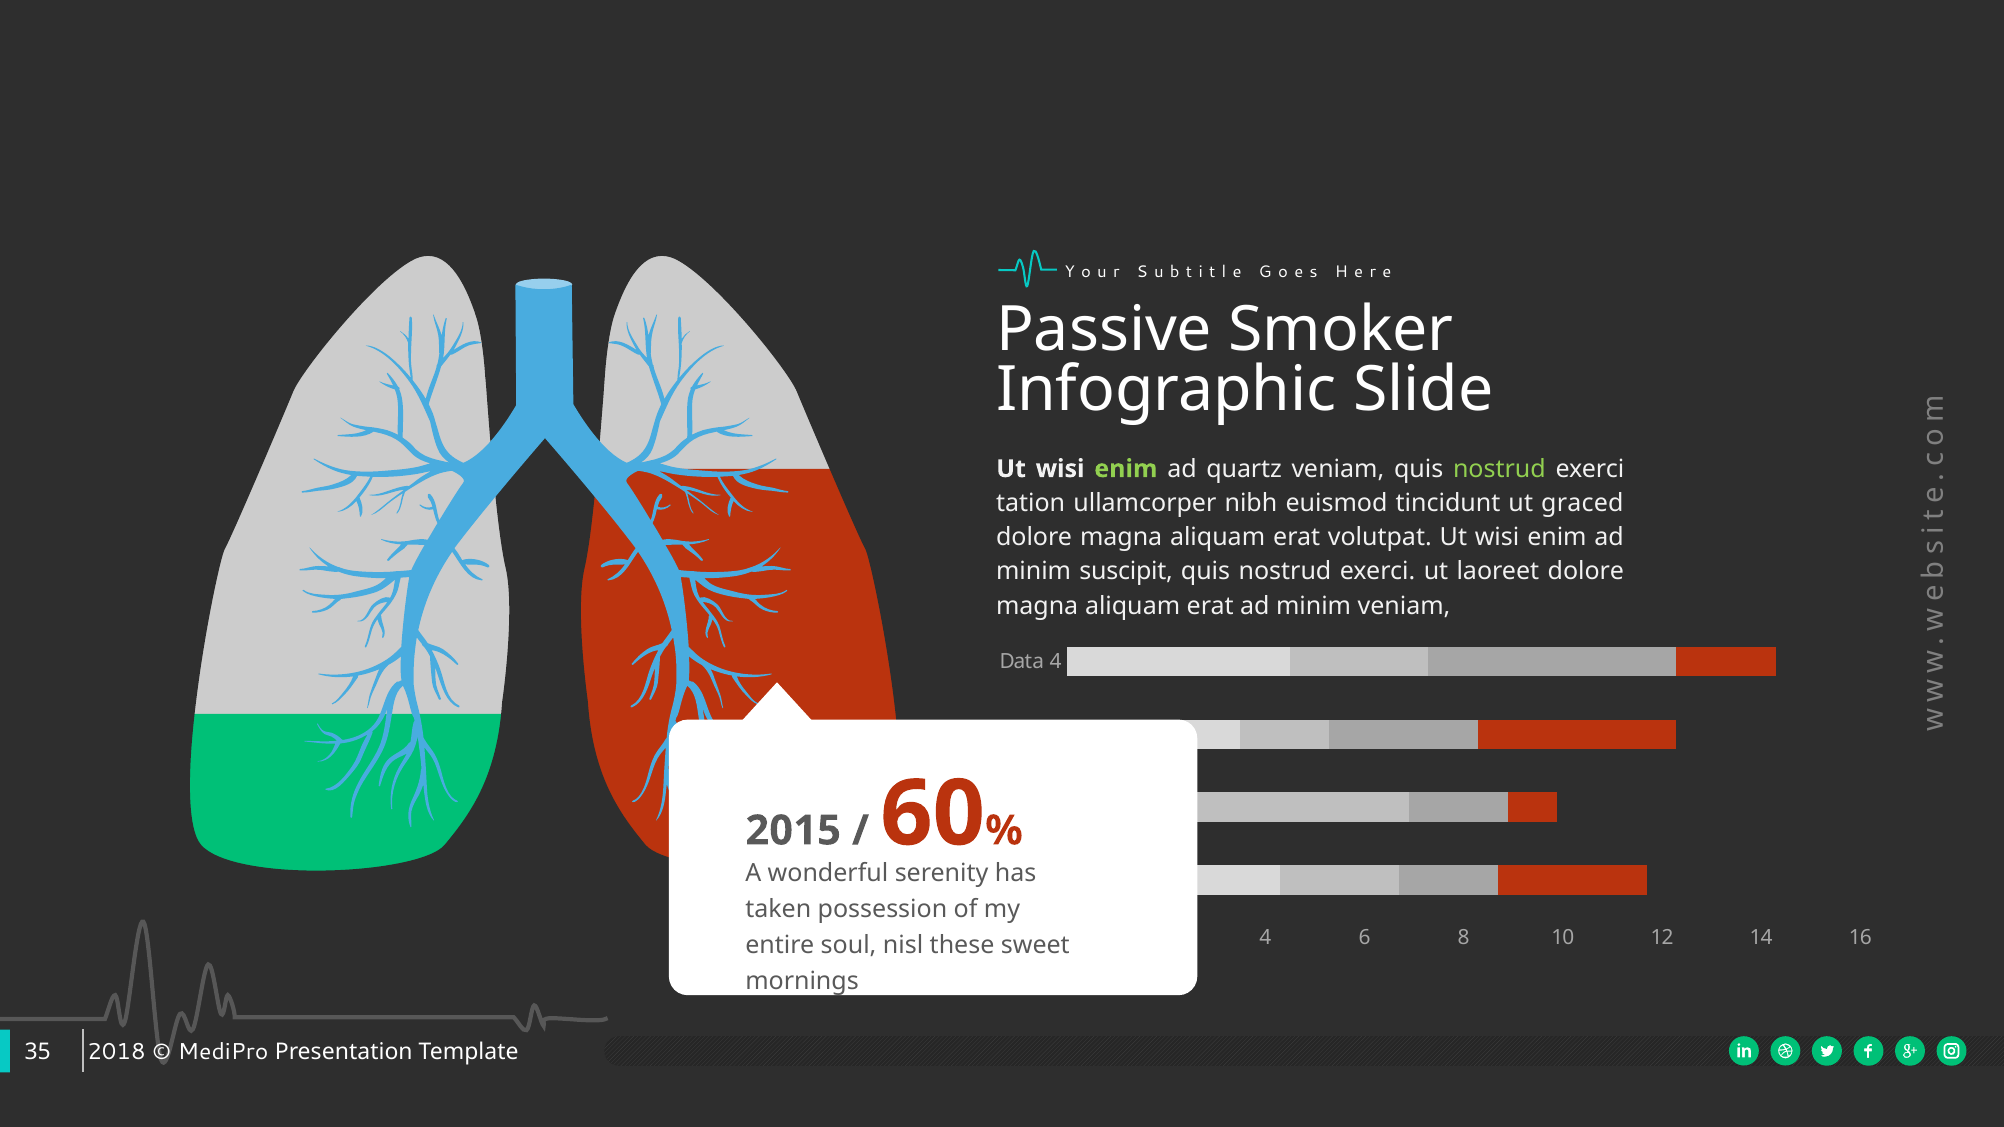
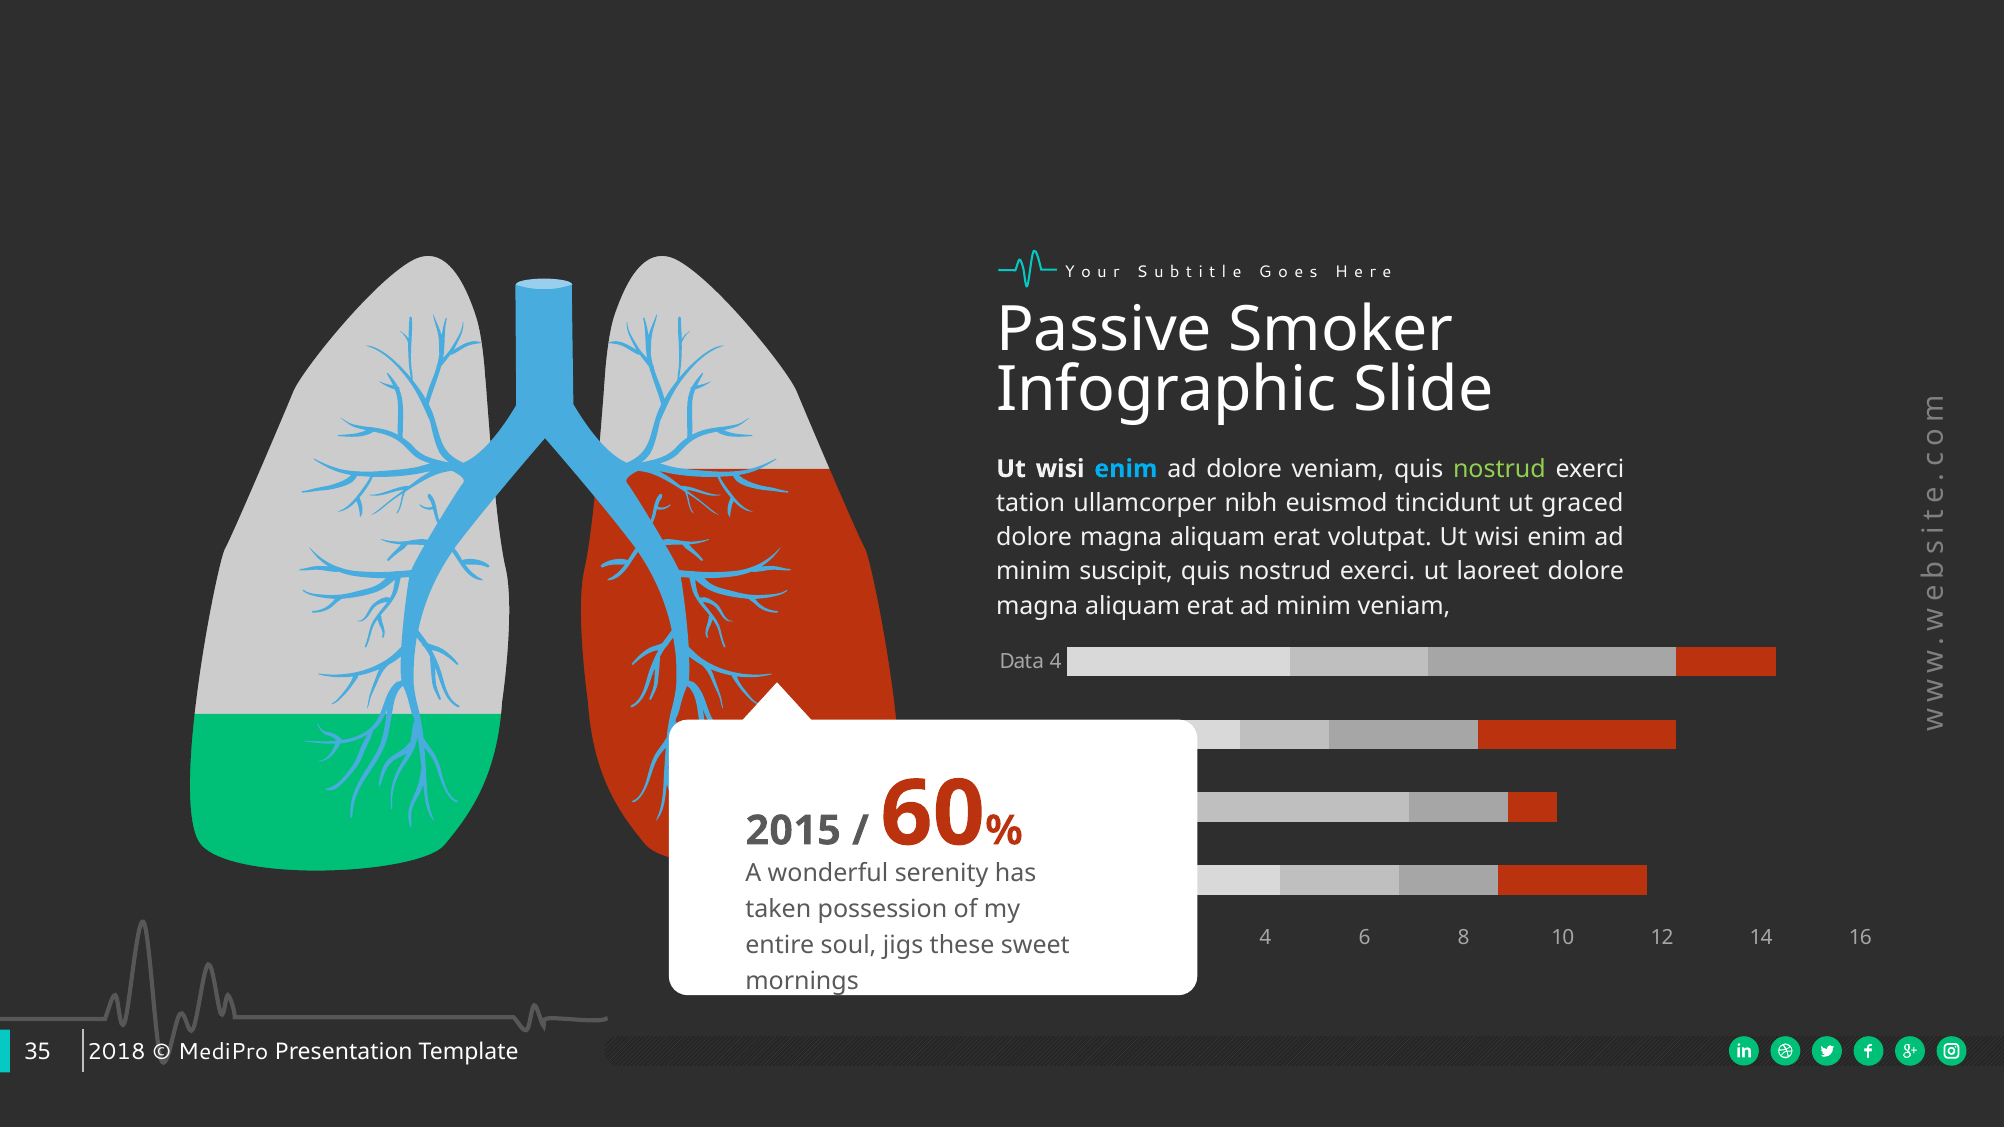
enim at (1126, 469) colour: light green -> light blue
ad quartz: quartz -> dolore
nisl: nisl -> jigs
